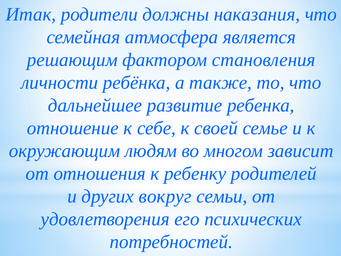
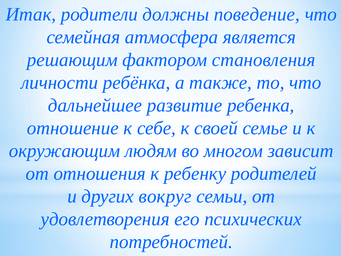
наказания: наказания -> поведение
